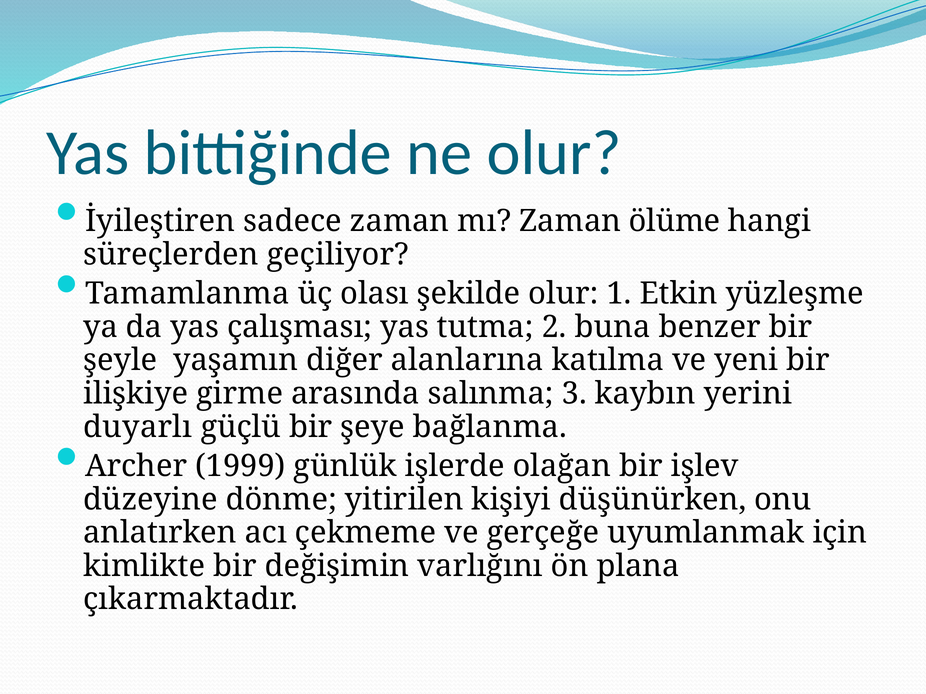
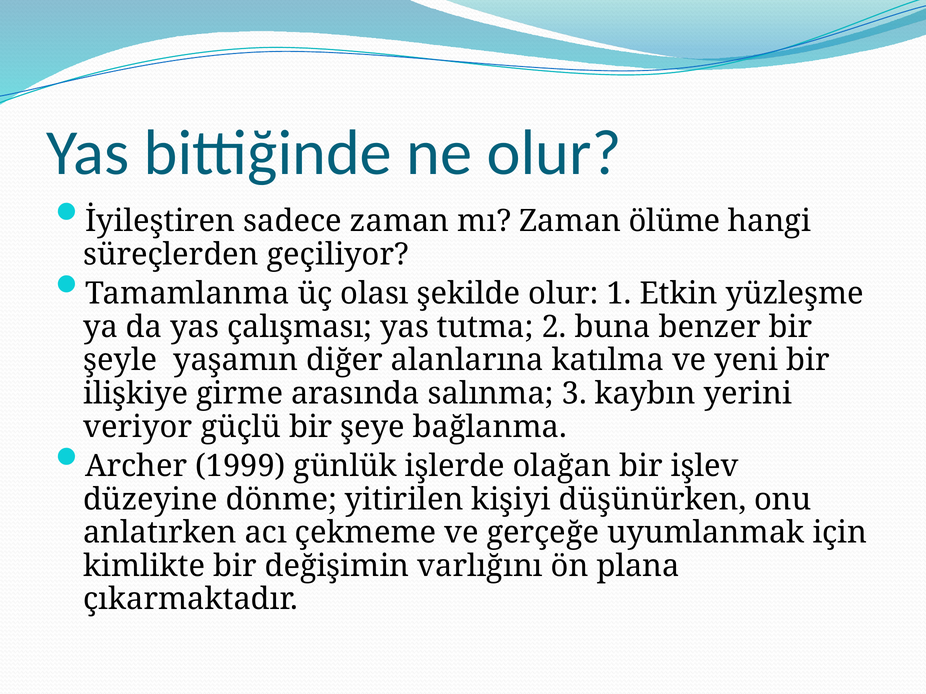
duyarlı: duyarlı -> veriyor
